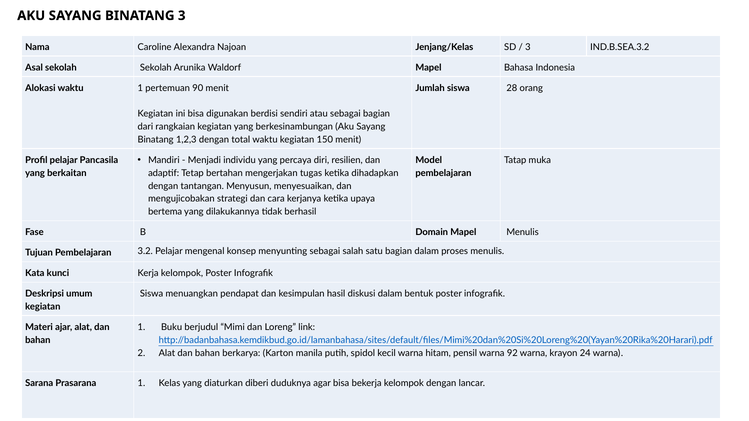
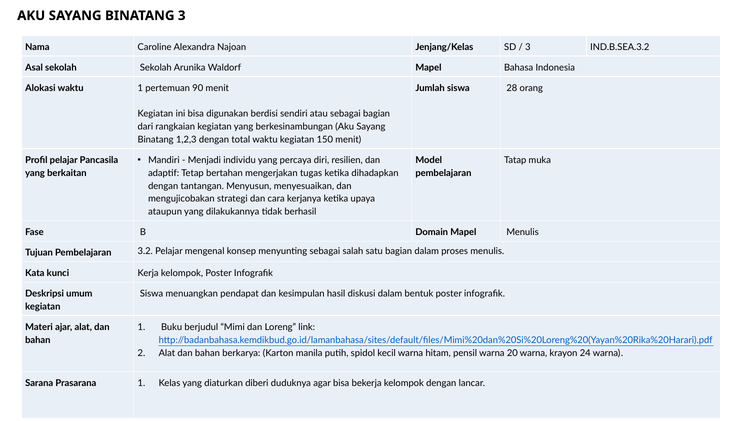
bertema: bertema -> ataupun
92: 92 -> 20
